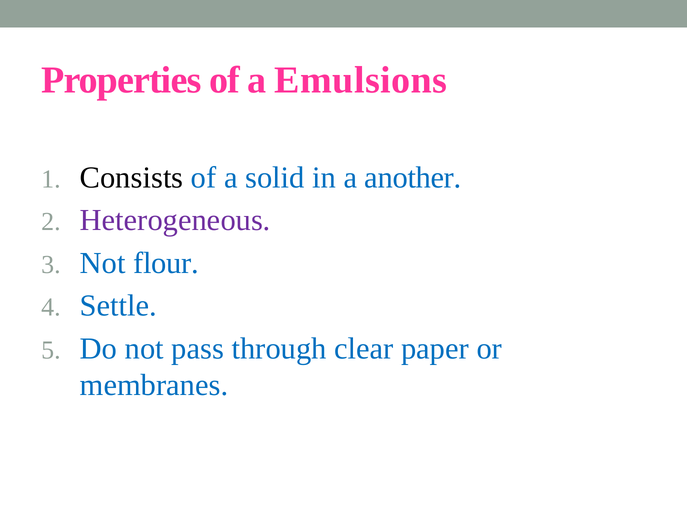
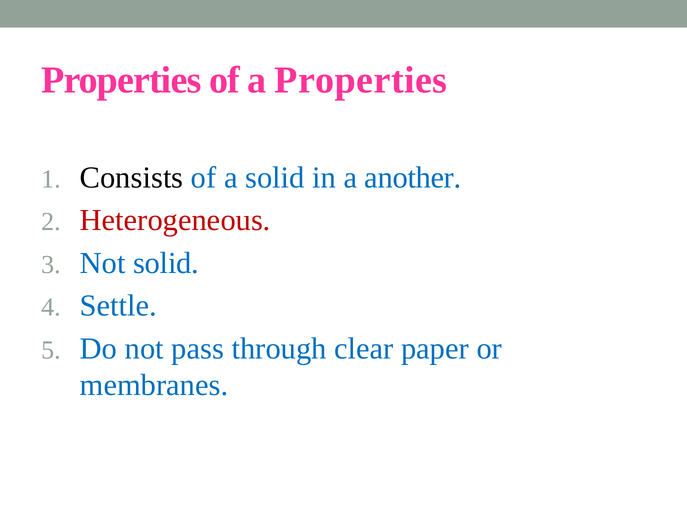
a Emulsions: Emulsions -> Properties
Heterogeneous colour: purple -> red
Not flour: flour -> solid
